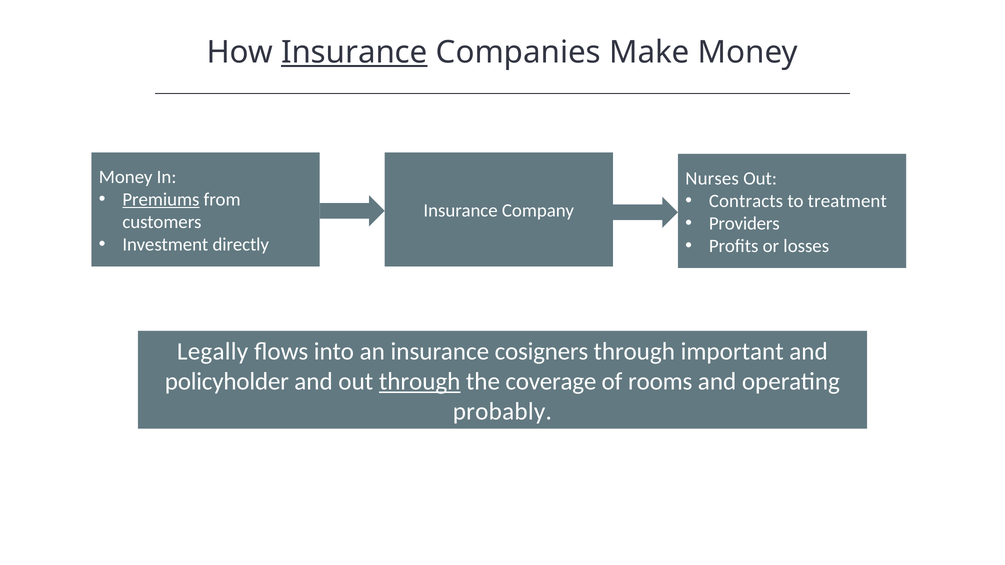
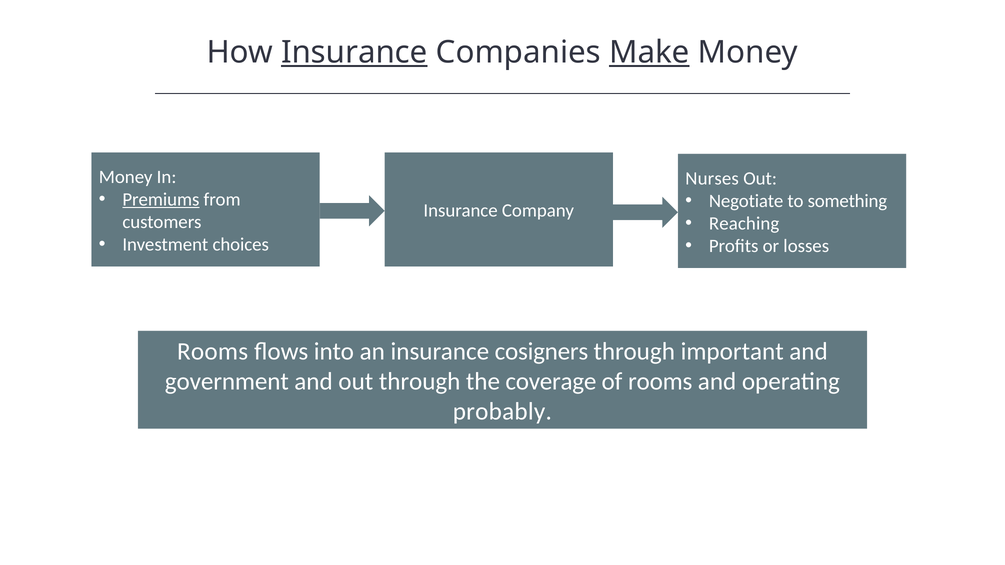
Make underline: none -> present
Contracts: Contracts -> Negotiate
treatment: treatment -> something
Providers: Providers -> Reaching
directly: directly -> choices
Legally at (213, 352): Legally -> Rooms
policyholder: policyholder -> government
through at (420, 382) underline: present -> none
